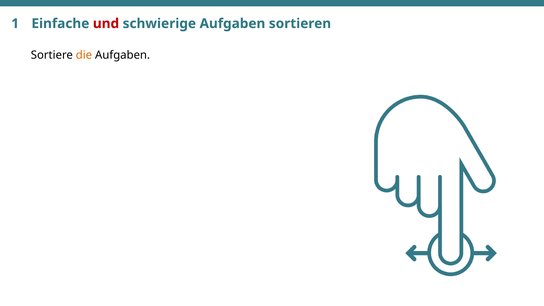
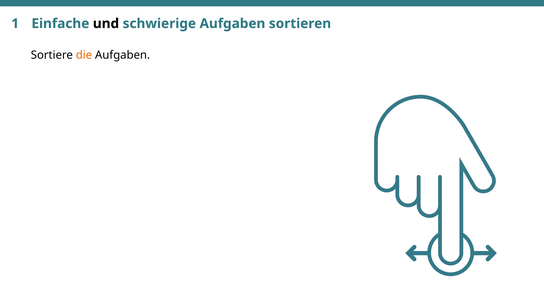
und colour: red -> black
